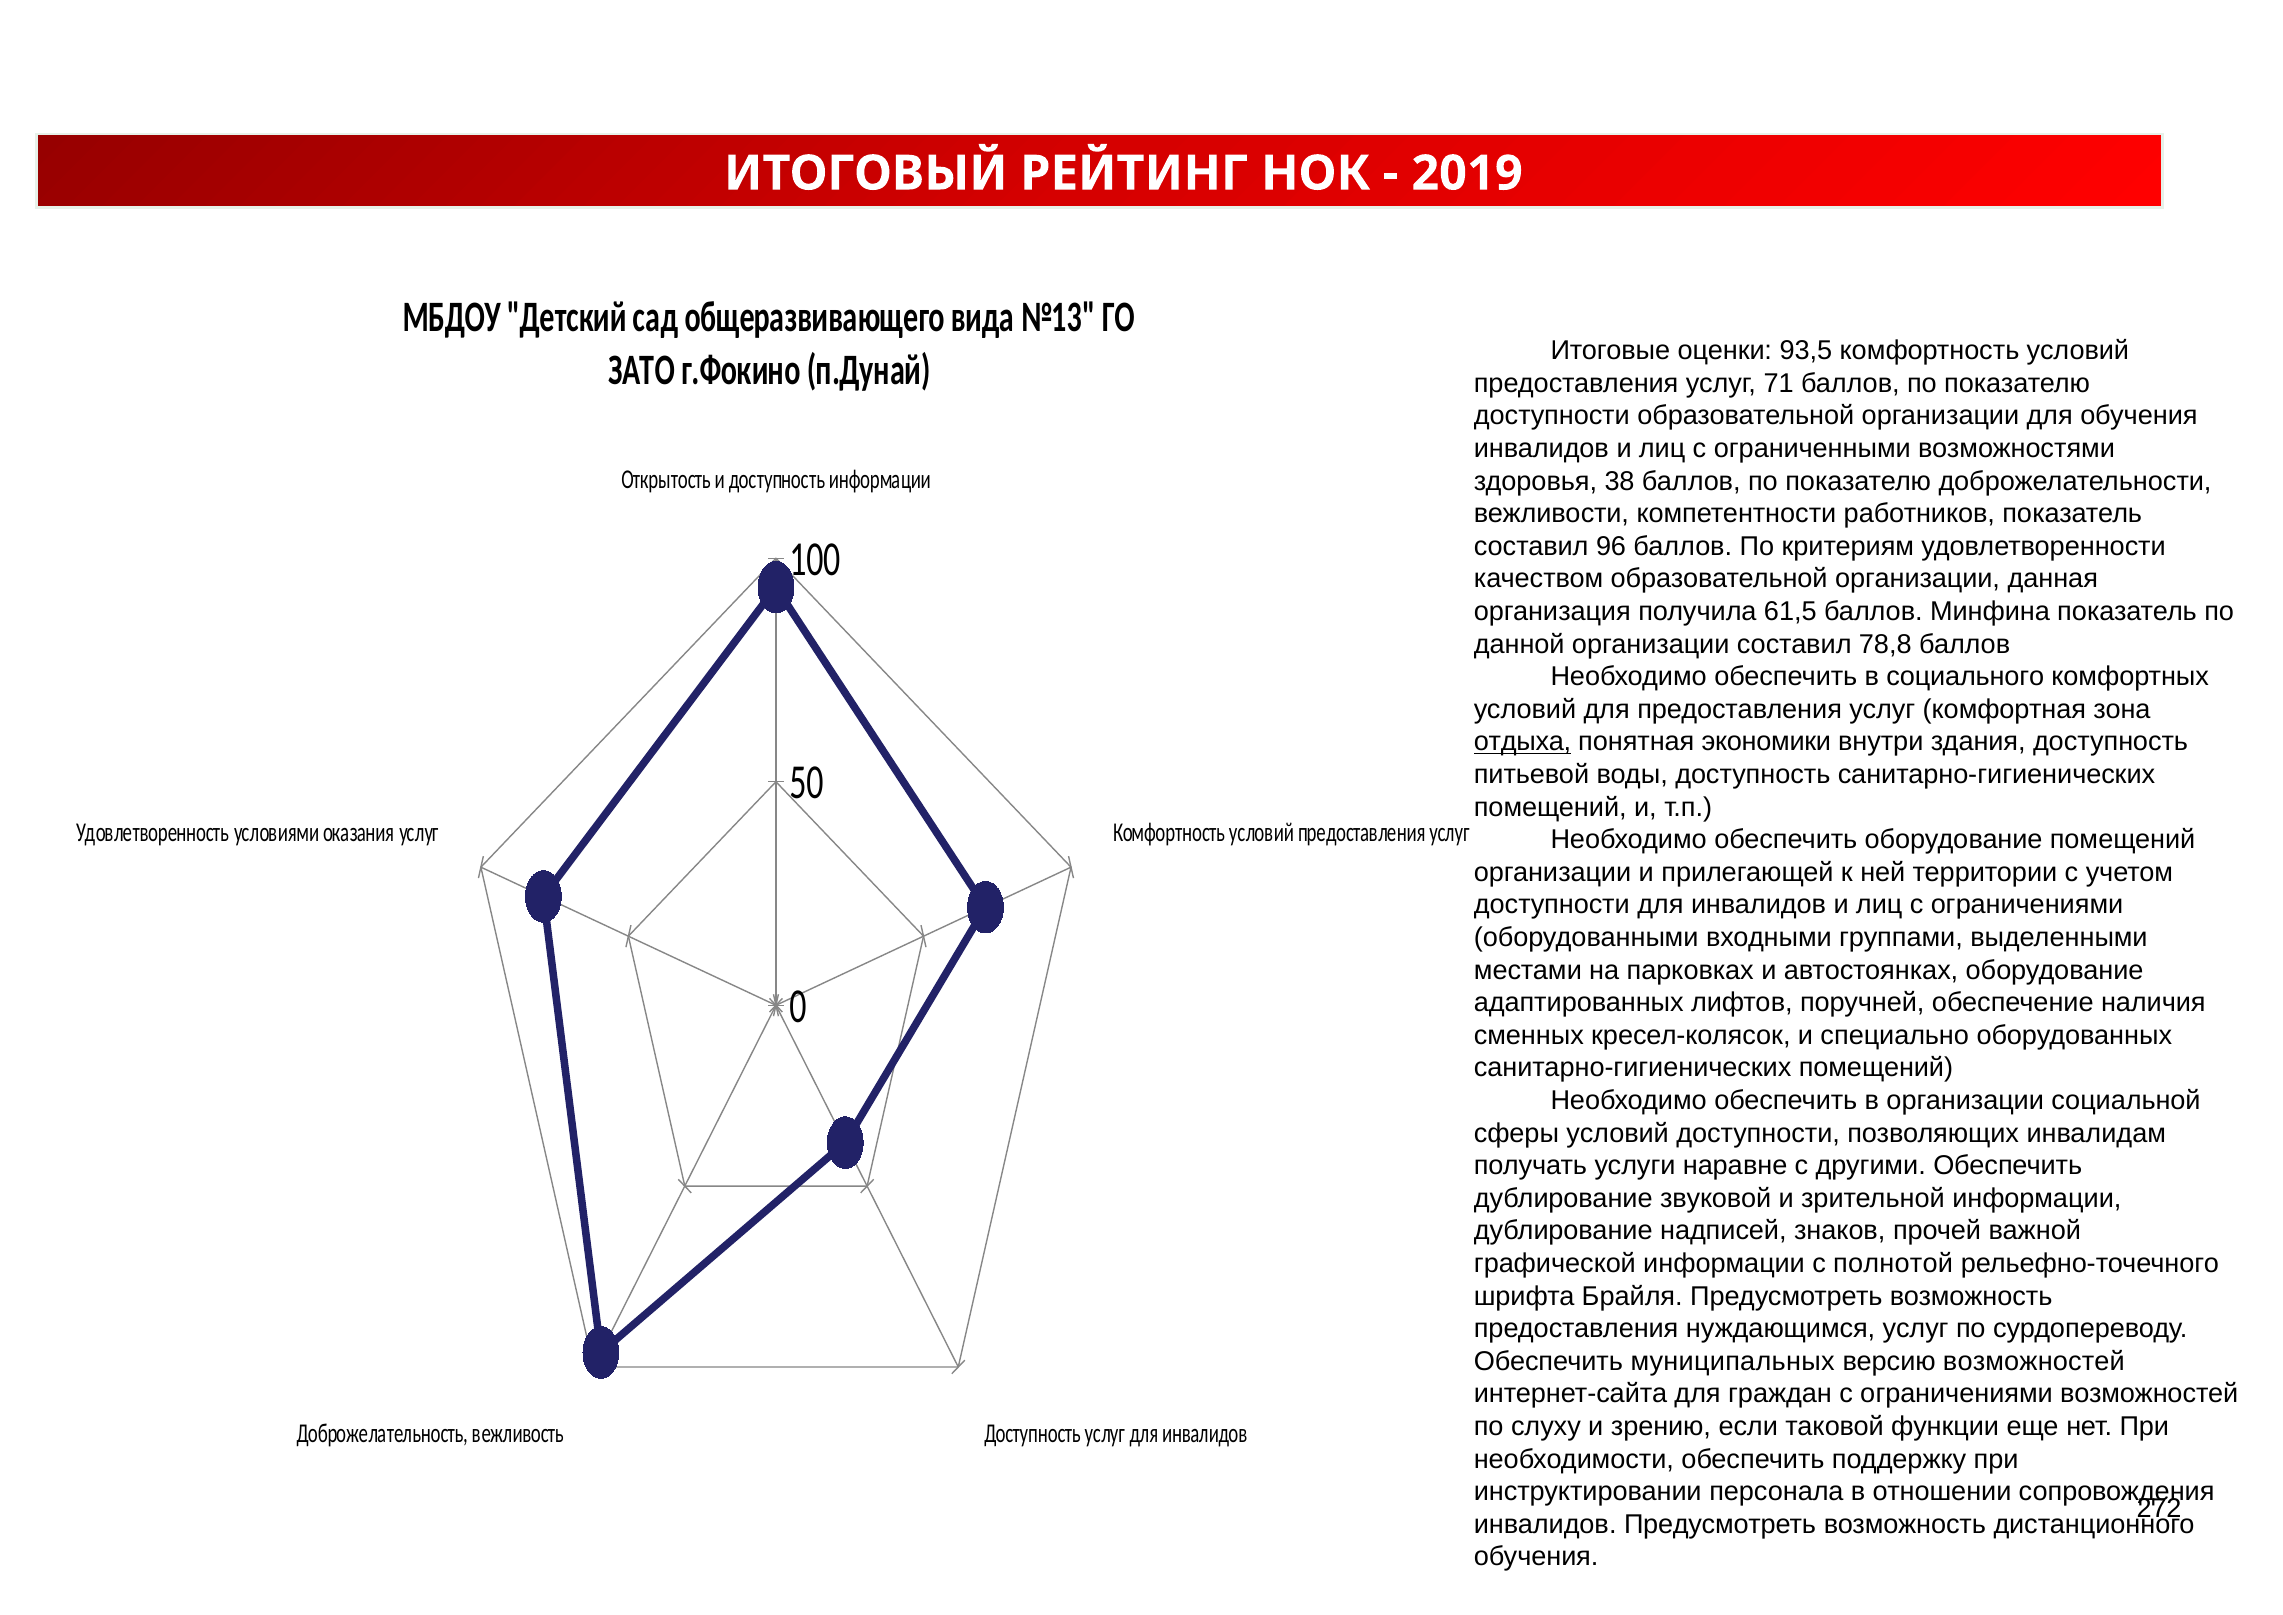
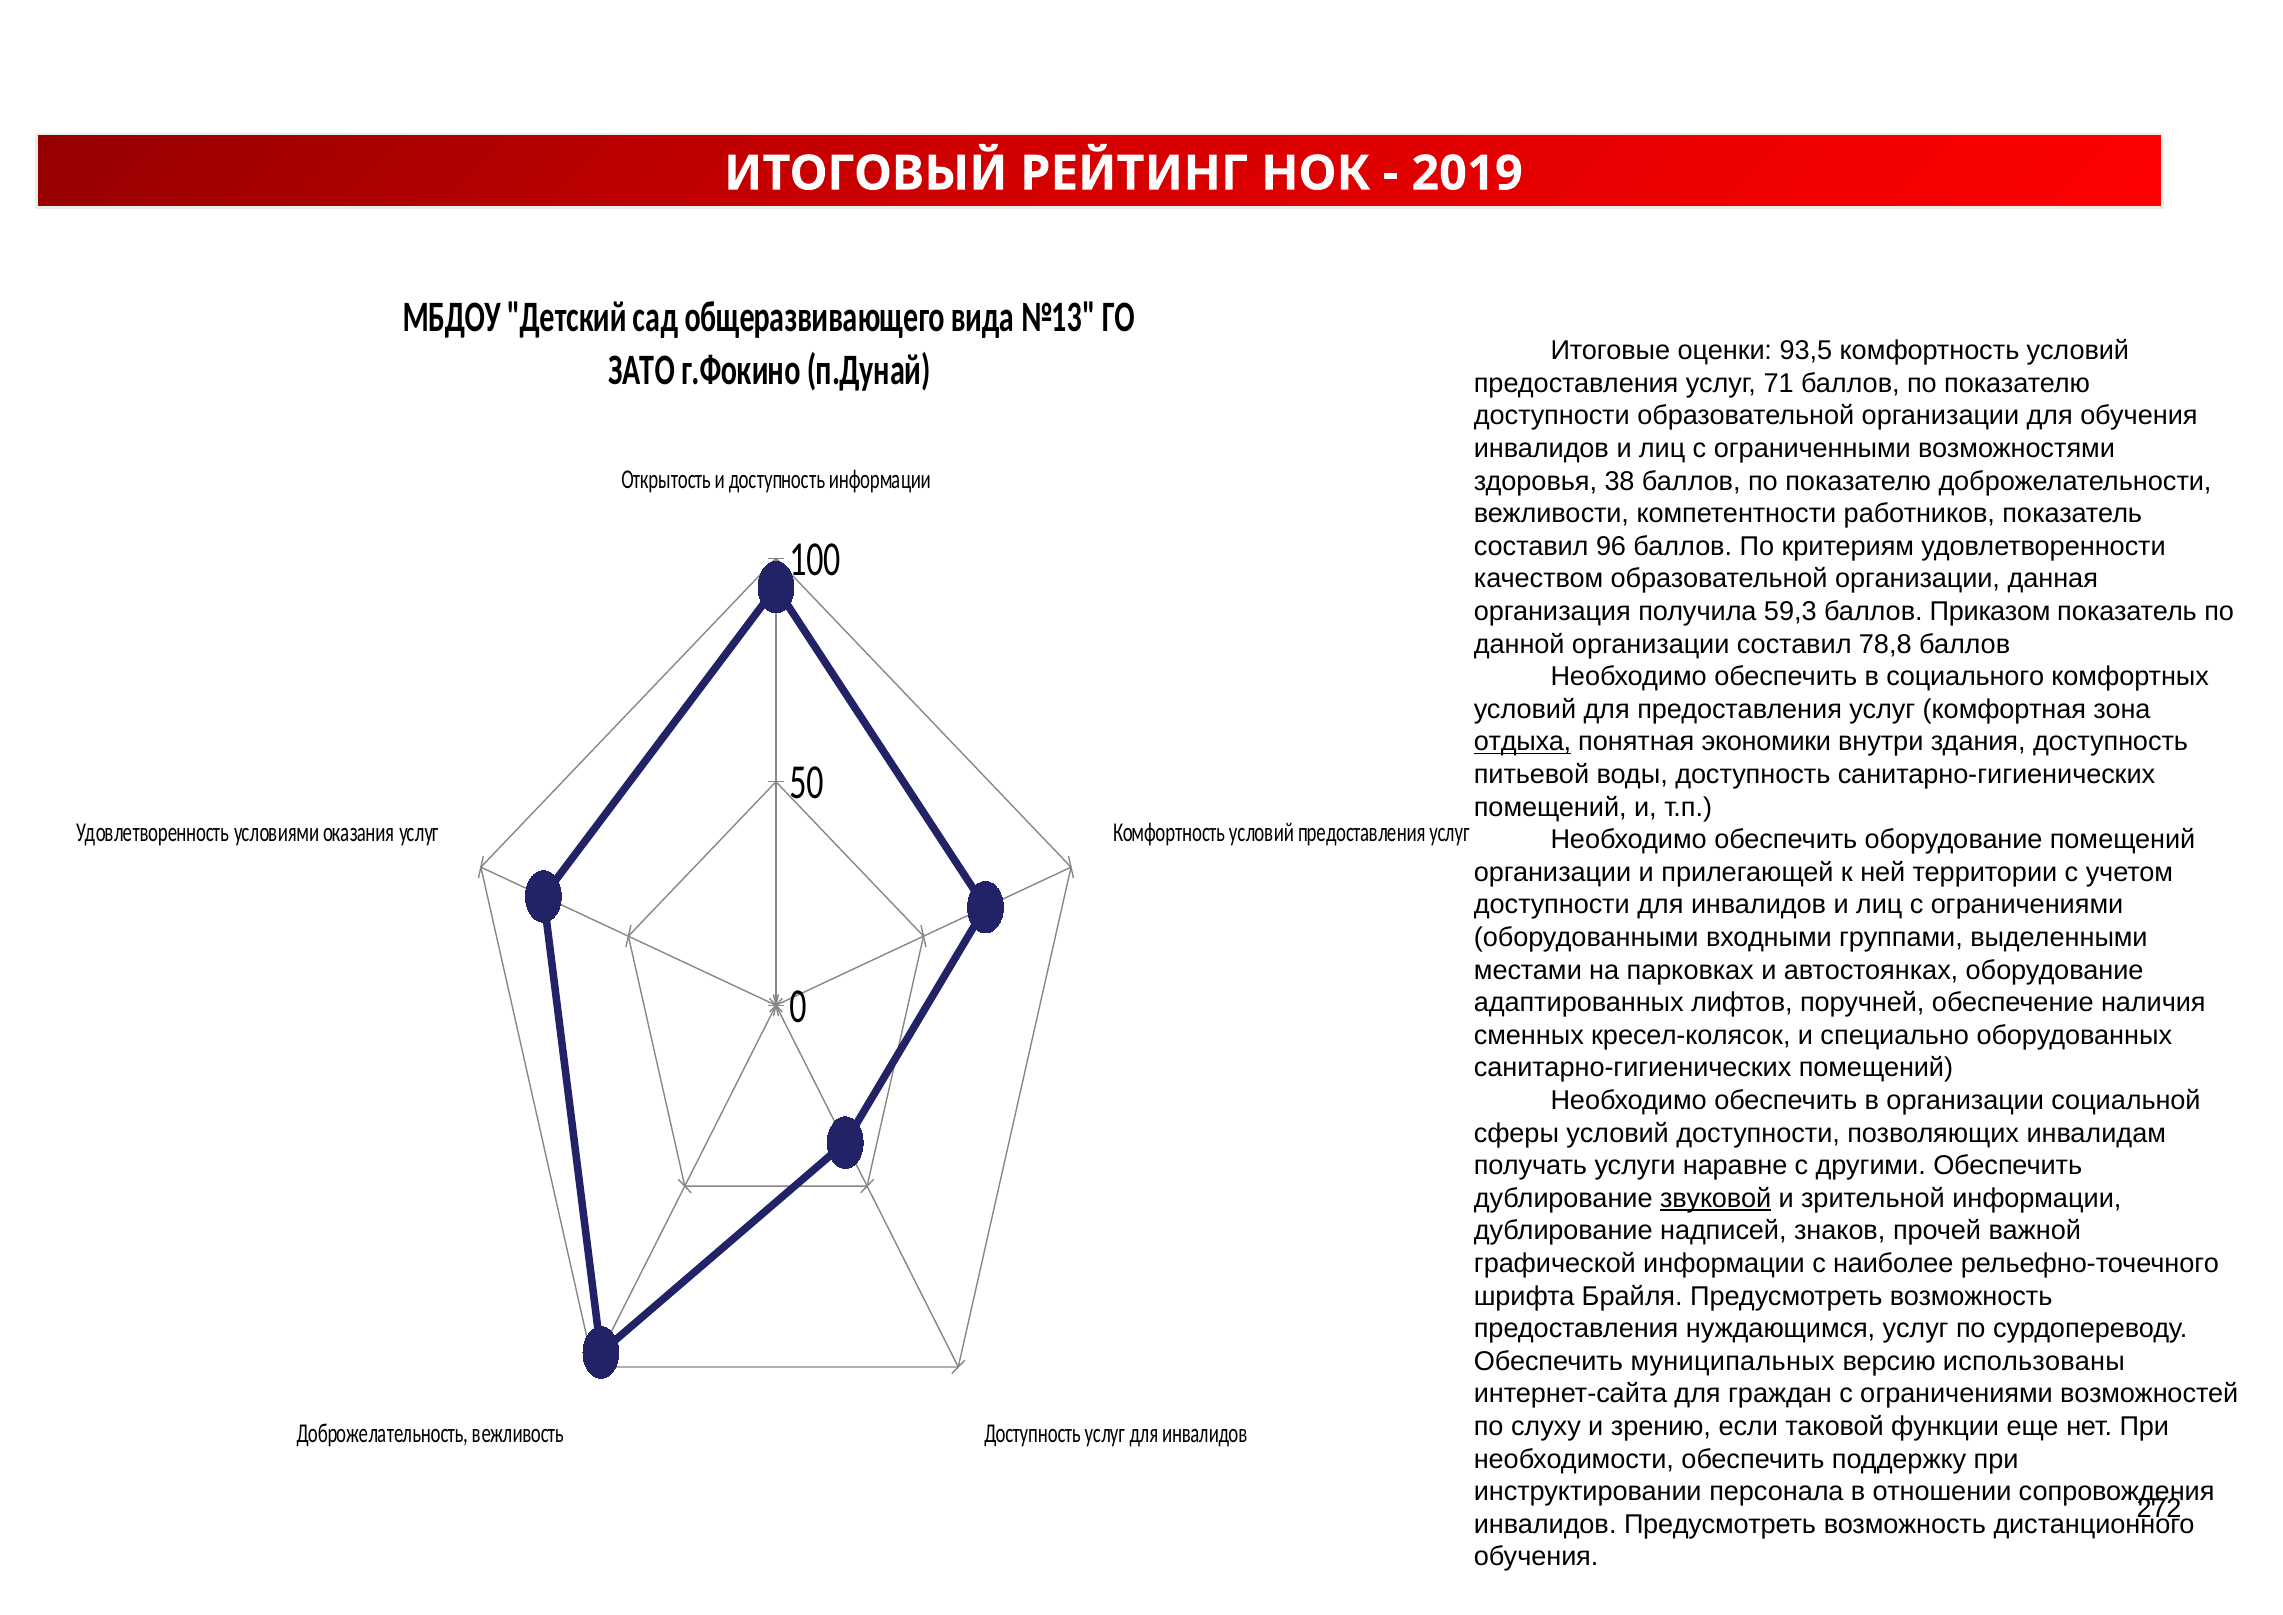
61,5: 61,5 -> 59,3
Минфина: Минфина -> Приказом
звуковой underline: none -> present
полнотой: полнотой -> наиболее
версию возможностей: возможностей -> использованы
